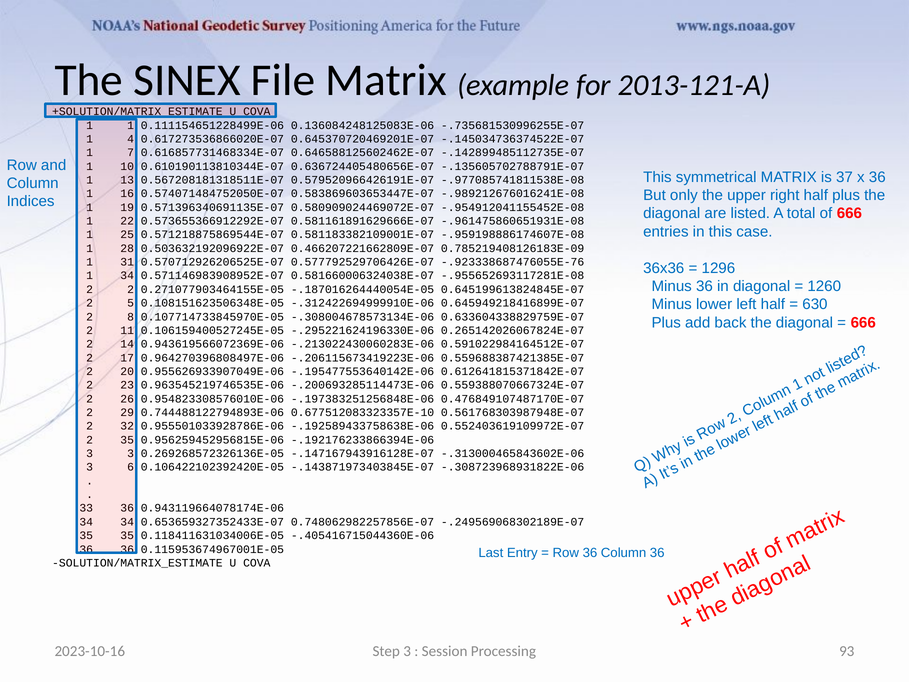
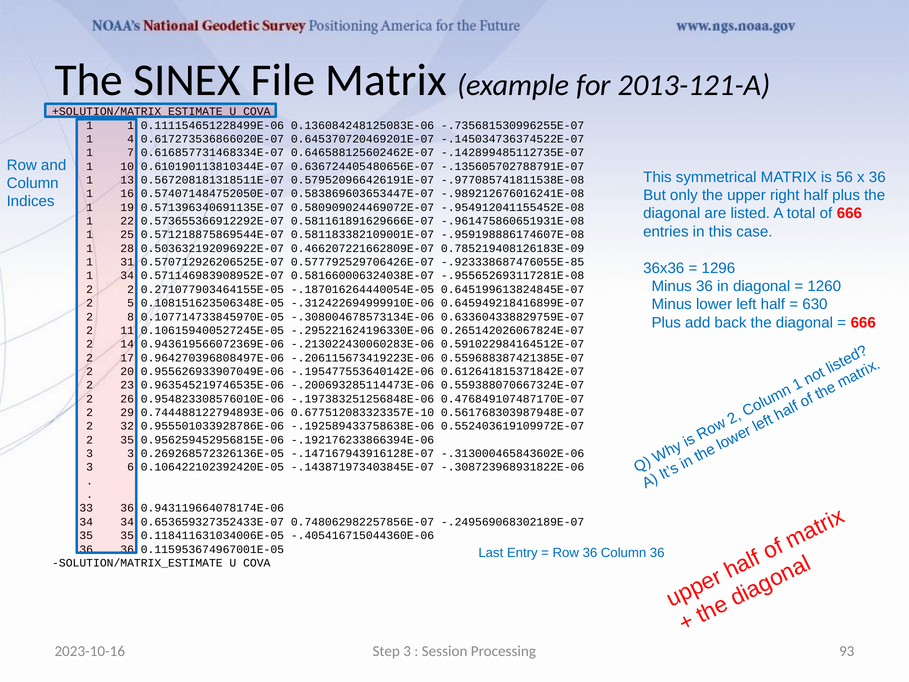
37: 37 -> 56
-.923338687476055E-76: -.923338687476055E-76 -> -.923338687476055E-85
